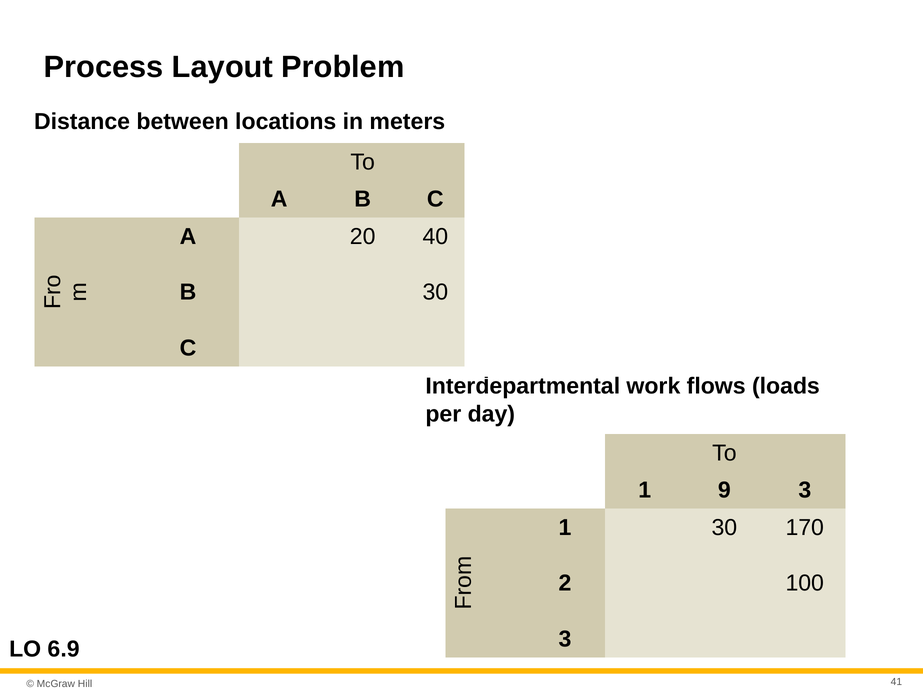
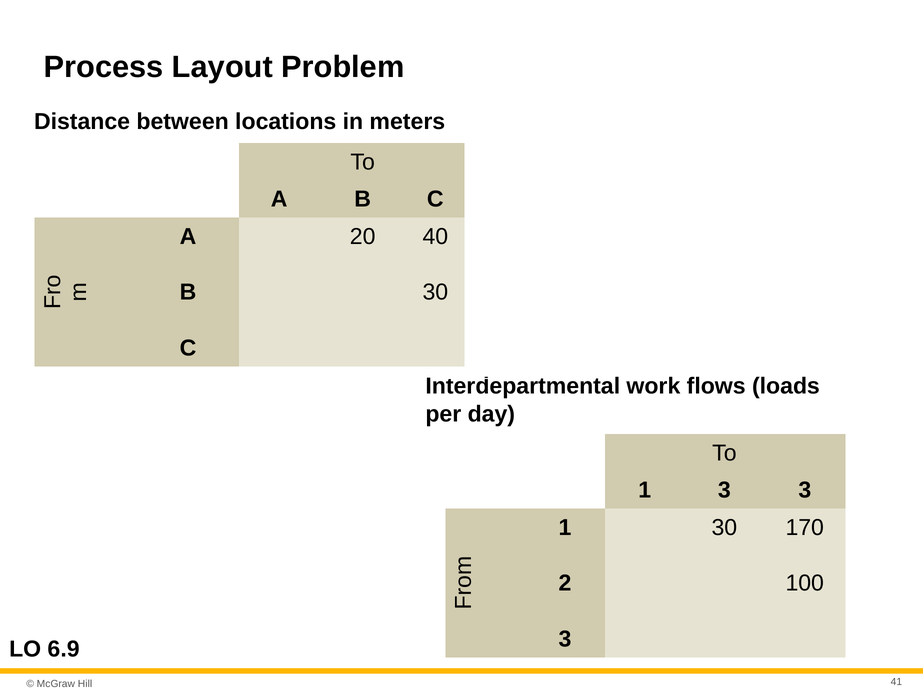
1 9: 9 -> 3
